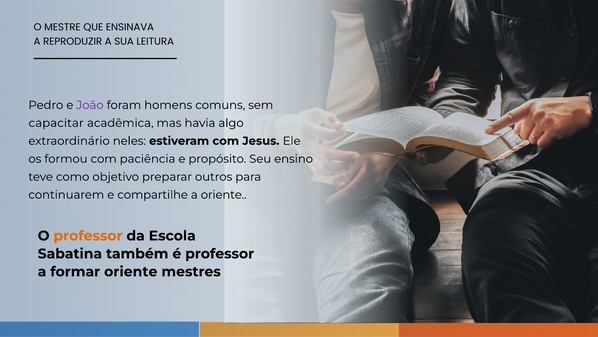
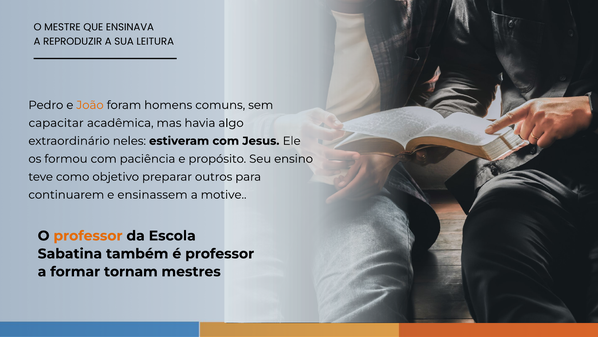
João colour: purple -> orange
compartilhe: compartilhe -> ensinassem
a oriente: oriente -> motive
formar oriente: oriente -> tornam
